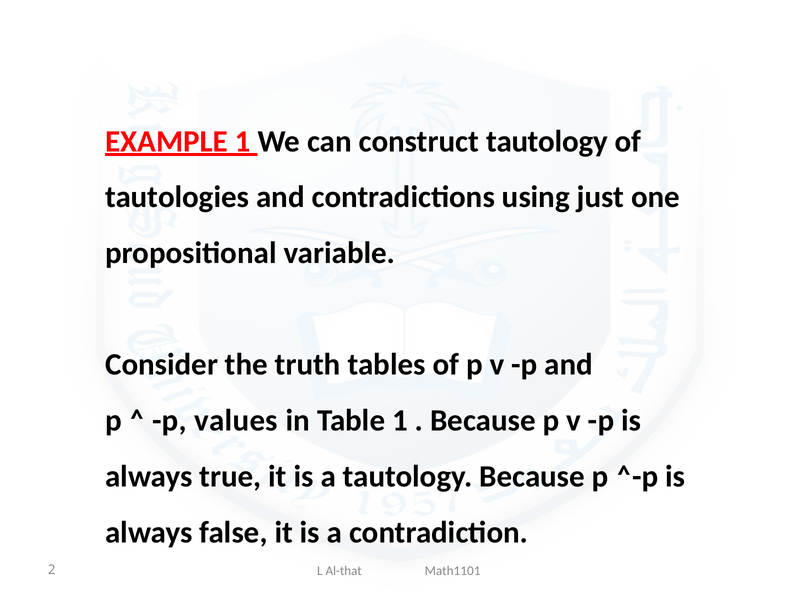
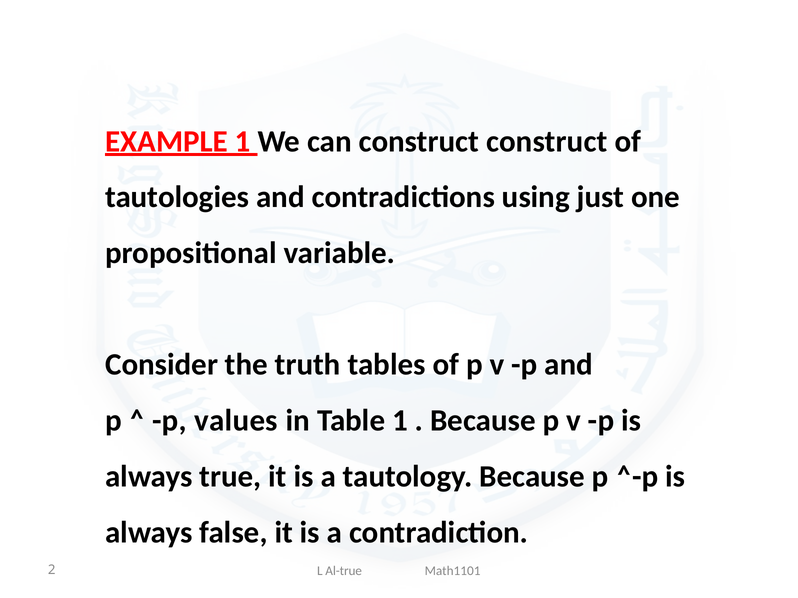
construct tautology: tautology -> construct
Al-that: Al-that -> Al-true
